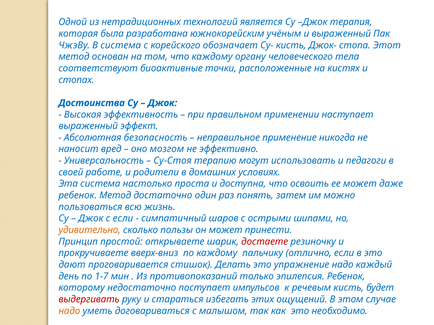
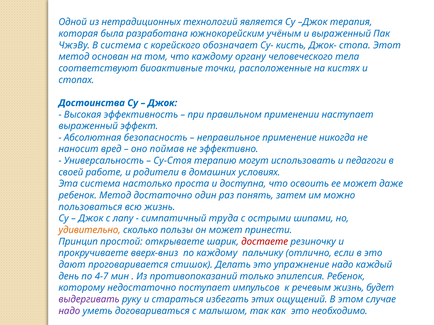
мозгом: мозгом -> поймав
с если: если -> лапу
шаров: шаров -> труда
1-7: 1-7 -> 4-7
речевым кисть: кисть -> жизнь
выдергивать colour: red -> purple
надо at (69, 311) colour: orange -> purple
